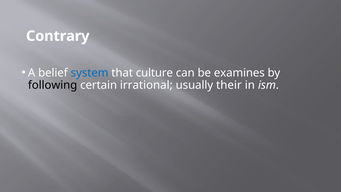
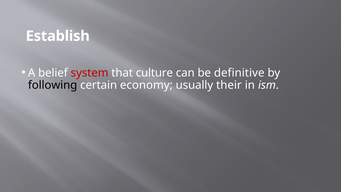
Contrary: Contrary -> Establish
system colour: blue -> red
examines: examines -> definitive
irrational: irrational -> economy
